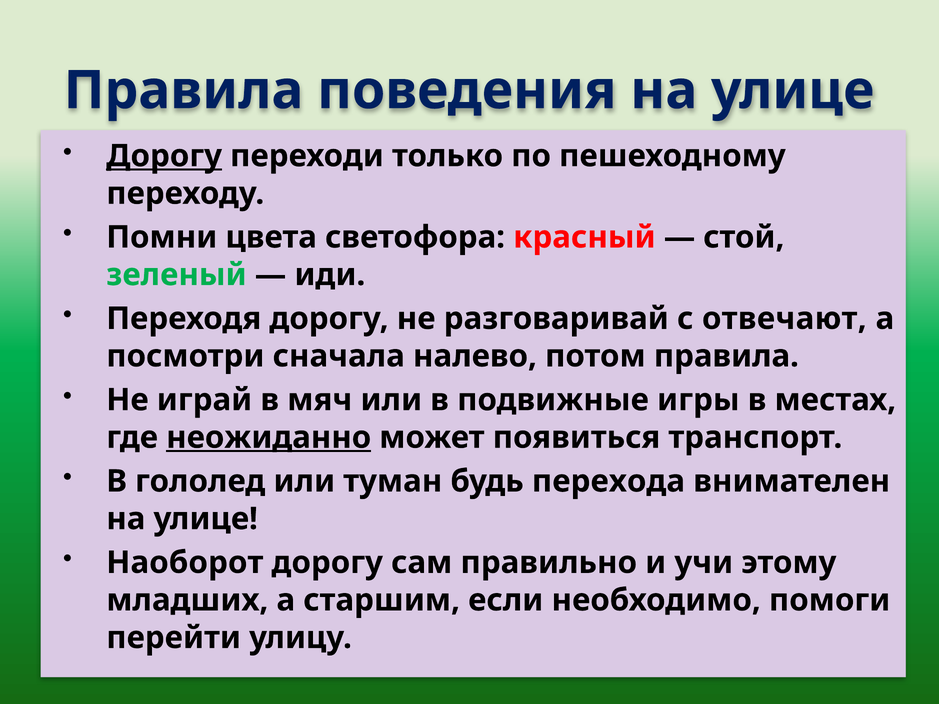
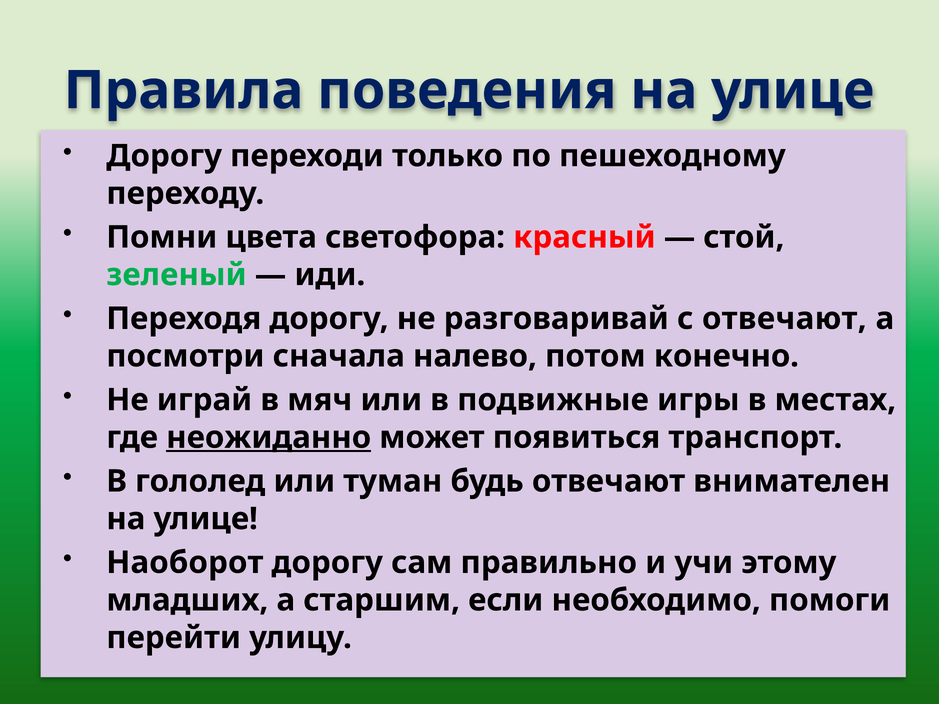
Дорогу at (164, 156) underline: present -> none
потом правила: правила -> конечно
будь перехода: перехода -> отвечают
